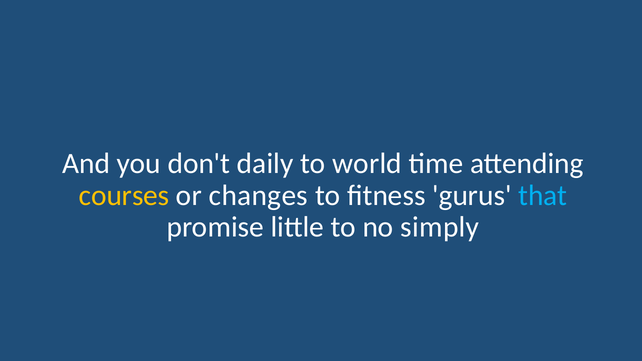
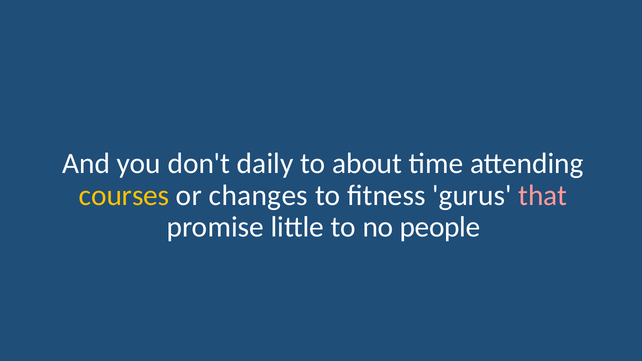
world: world -> about
that colour: light blue -> pink
simply: simply -> people
